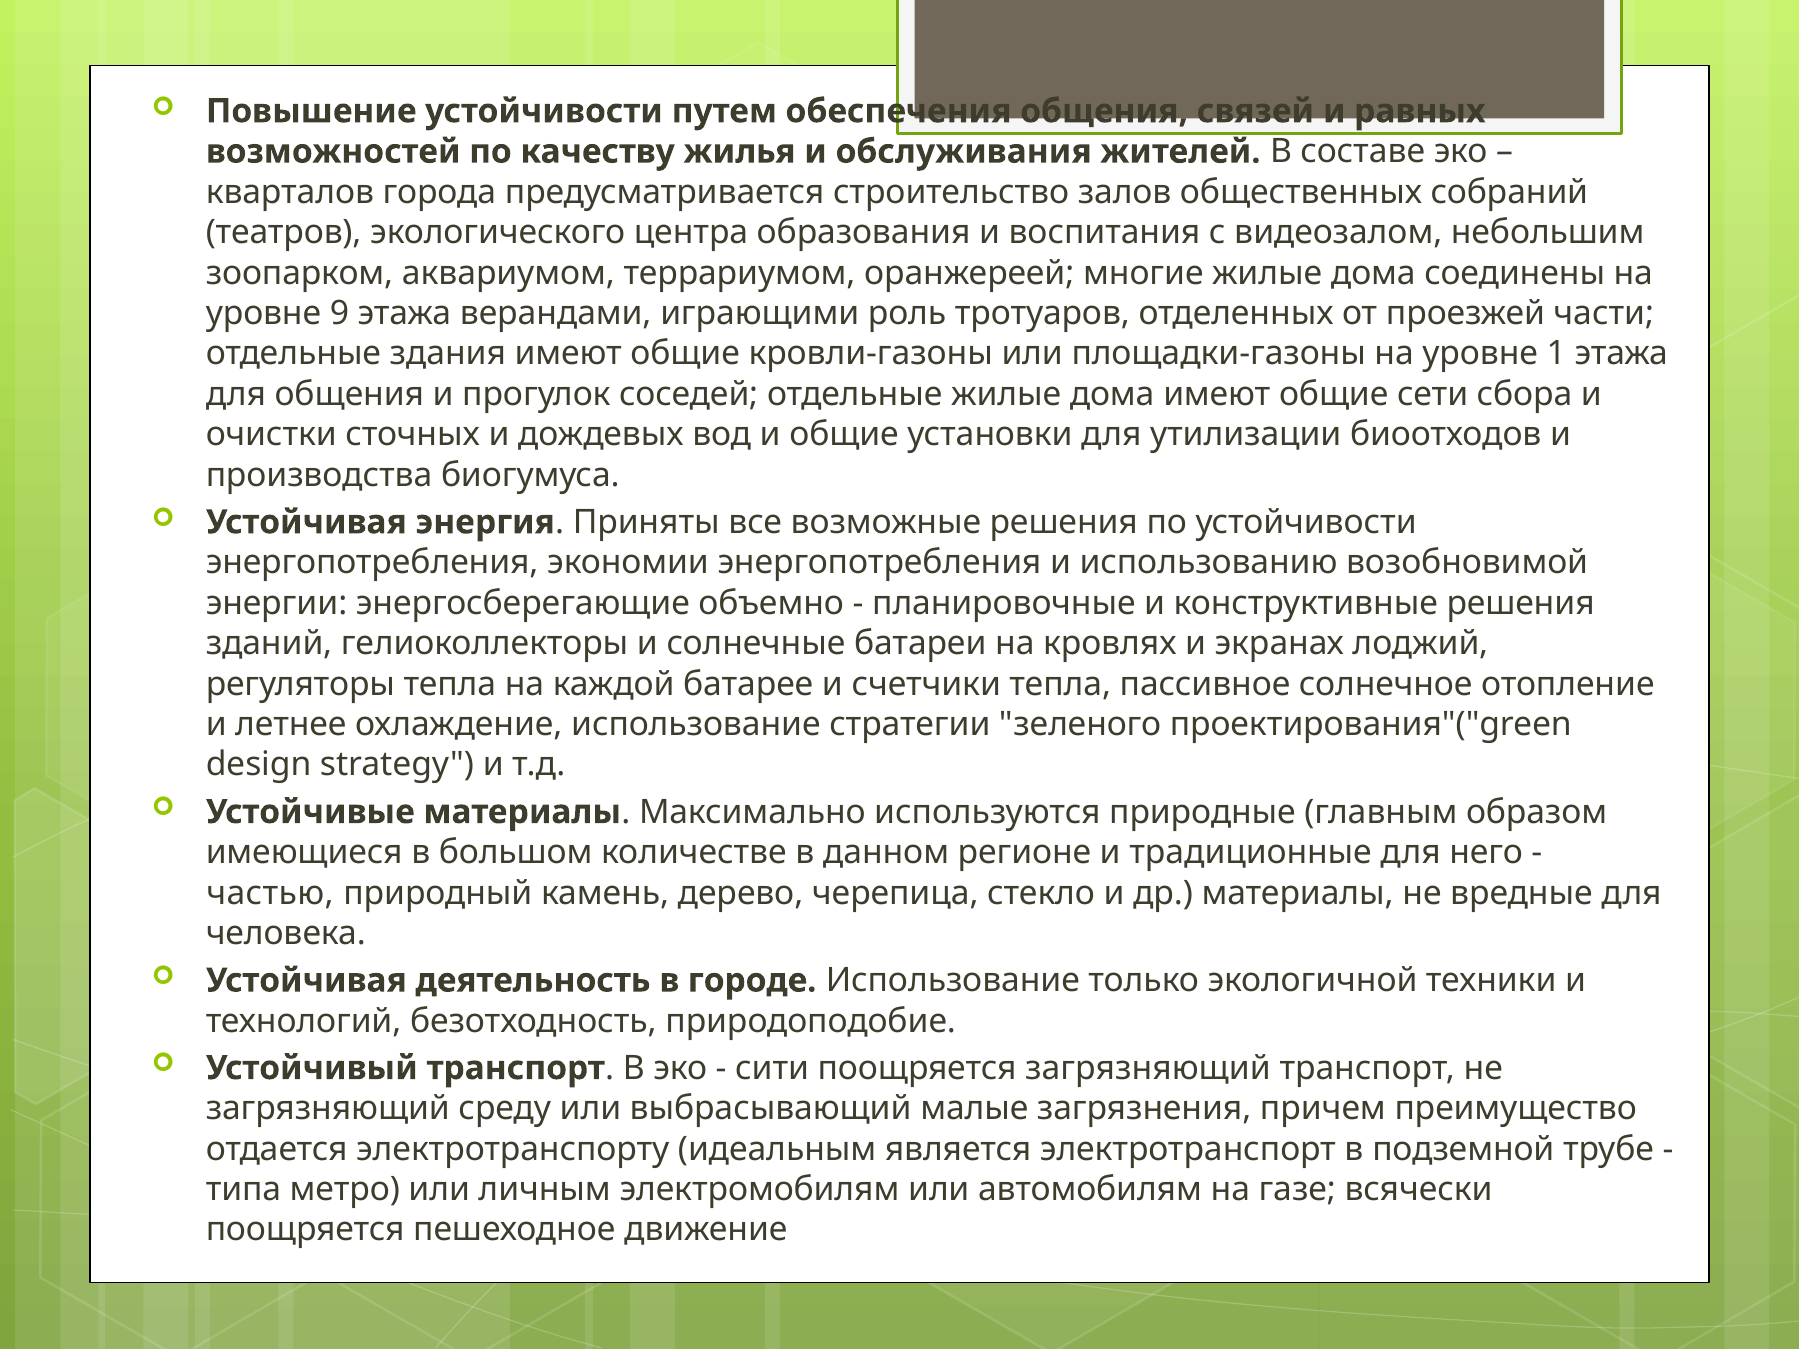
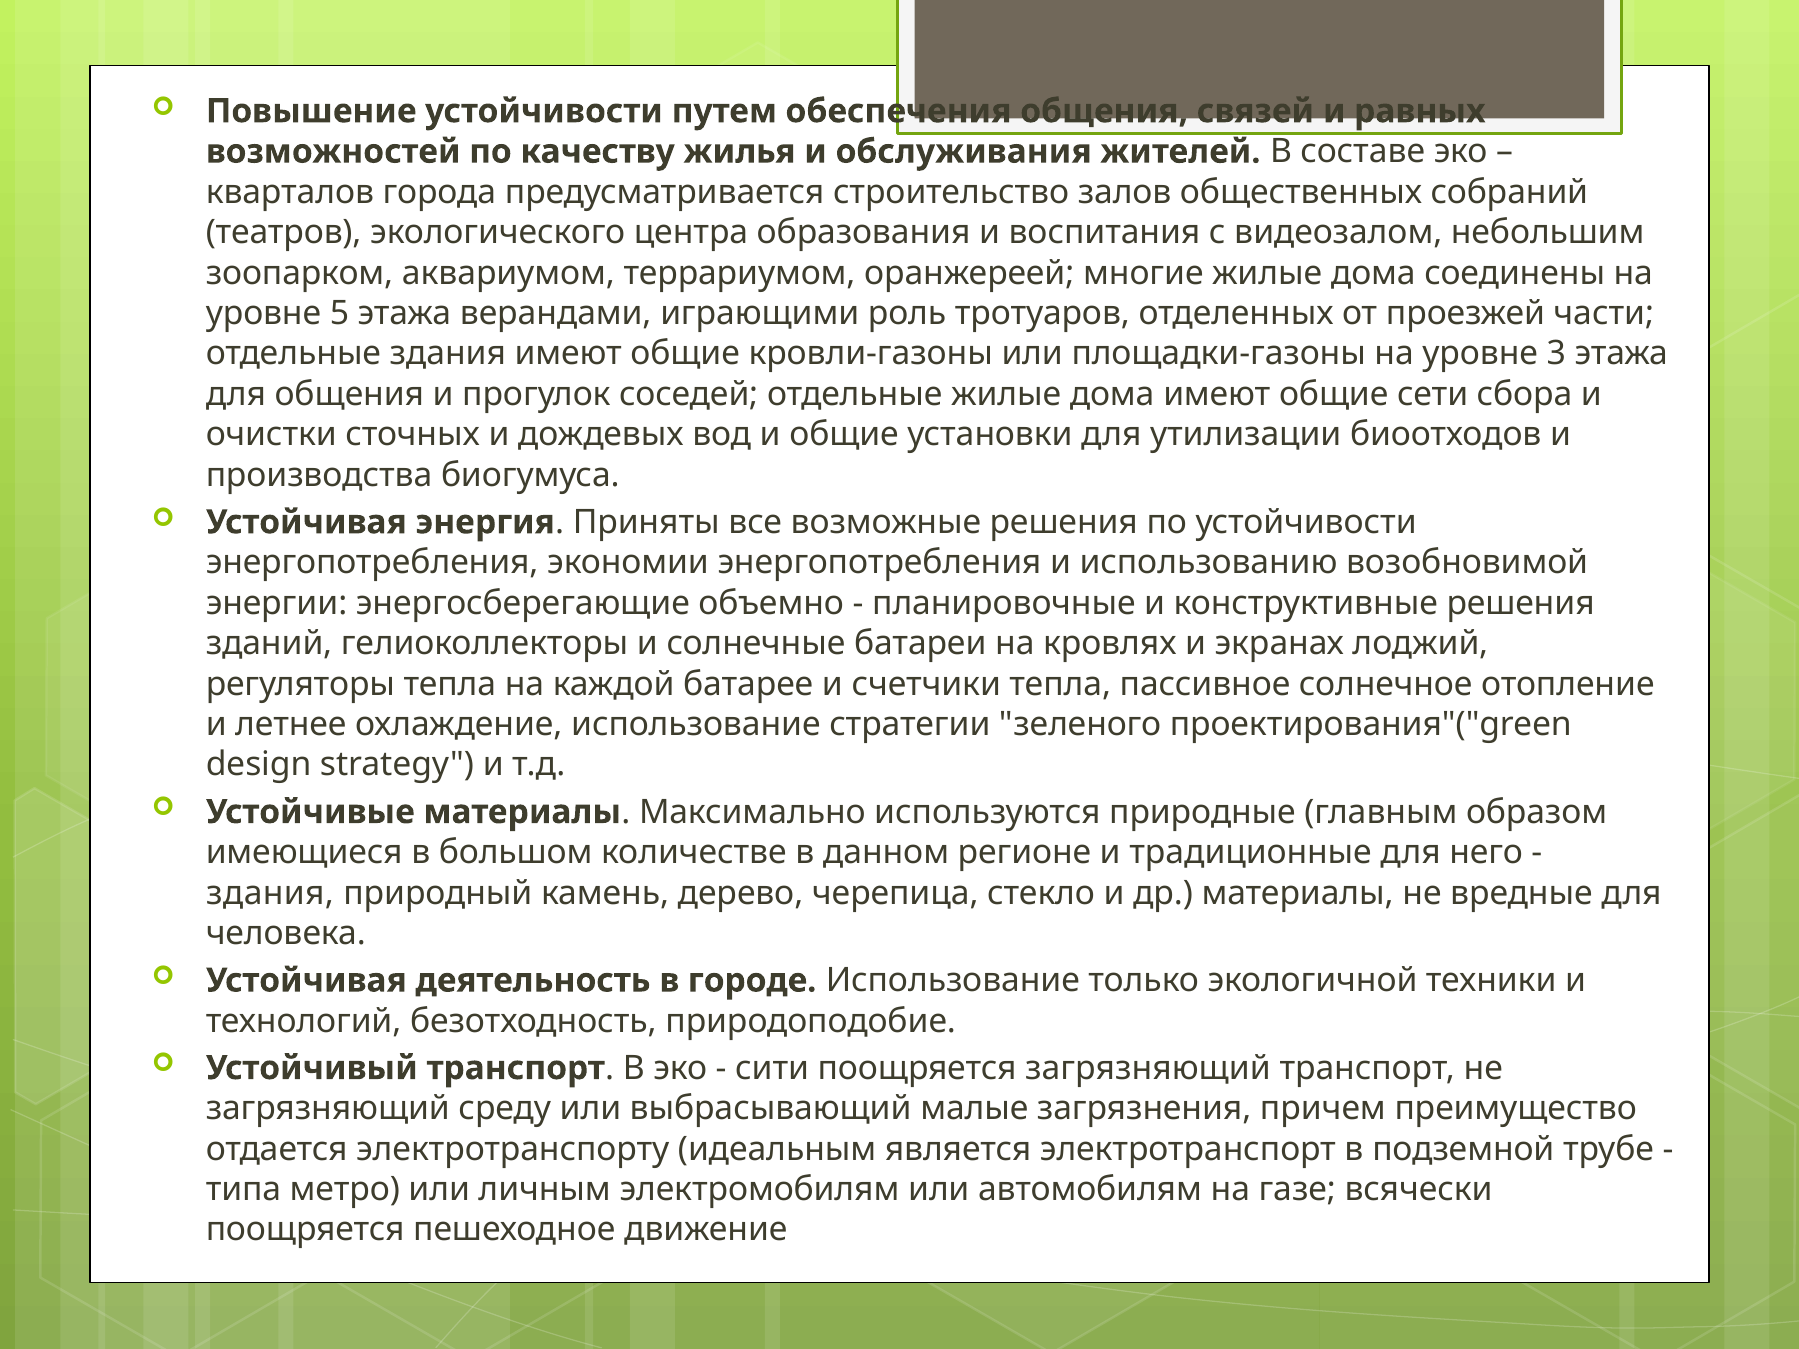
9: 9 -> 5
1: 1 -> 3
частью at (270, 893): частью -> здания
